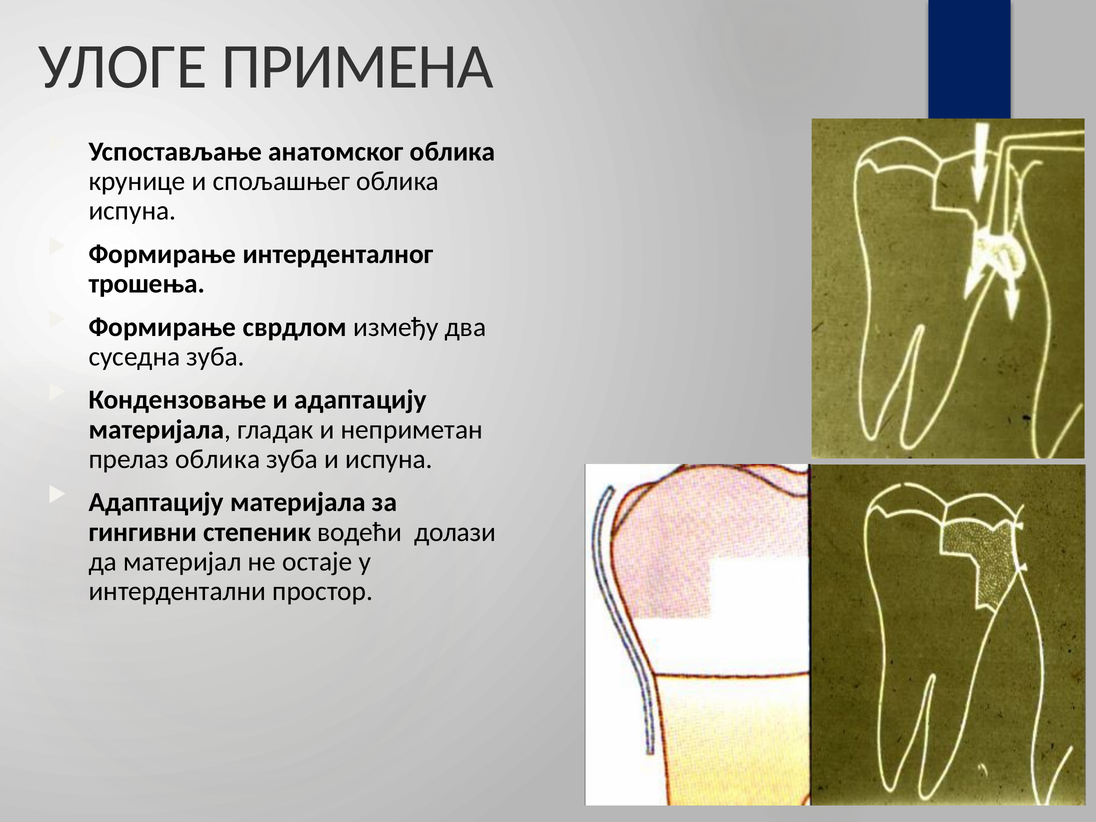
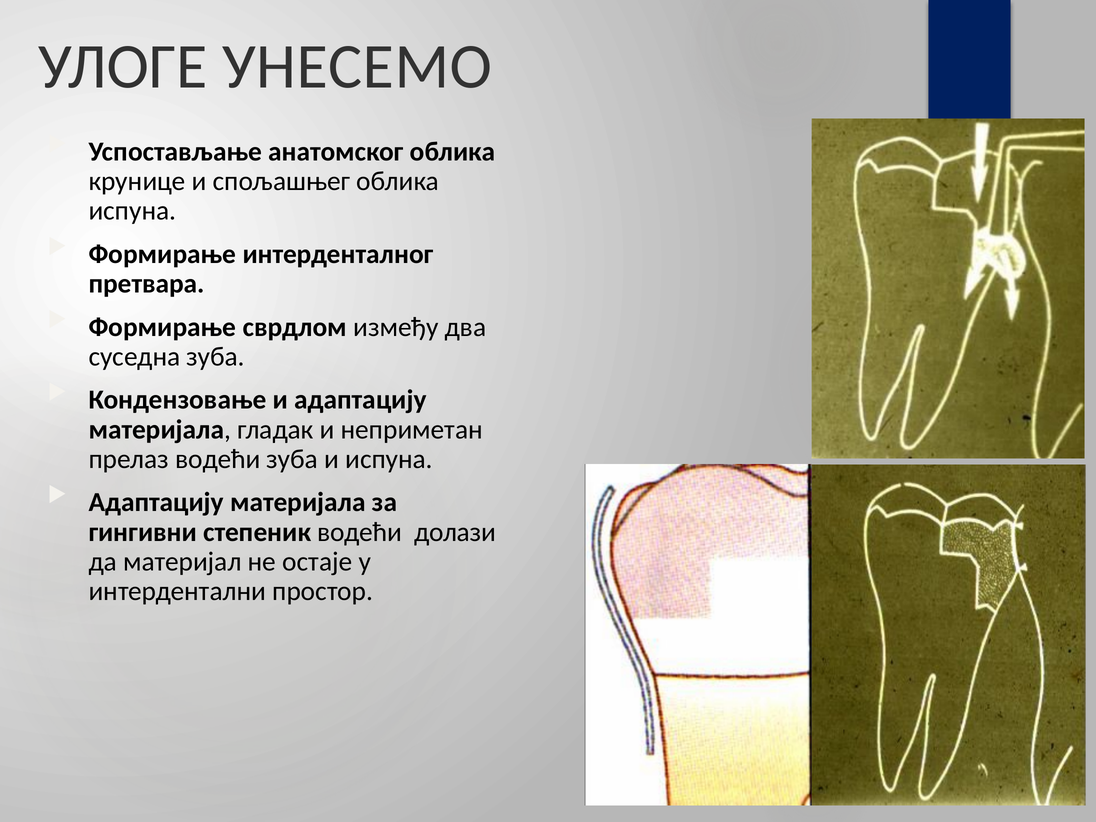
ПРИМЕНА: ПРИМЕНА -> УНЕСЕМО
трошења: трошења -> претвара
прелаз облика: облика -> водећи
